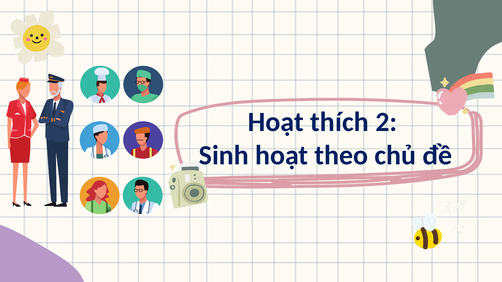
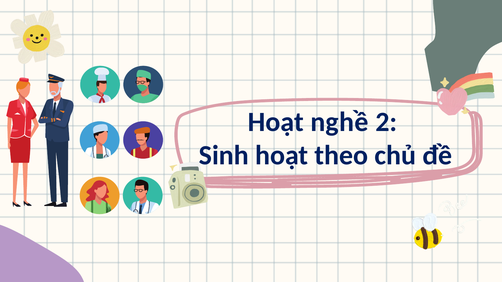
thích: thích -> nghề
